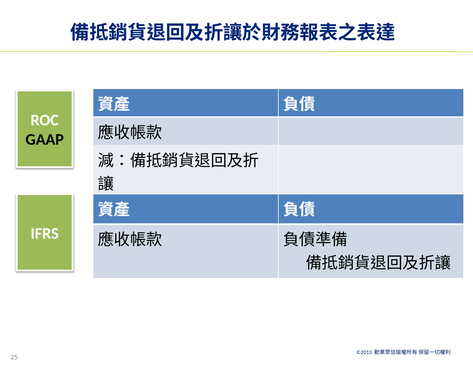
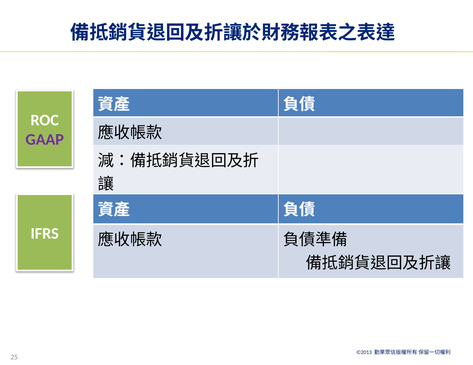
GAAP colour: black -> purple
